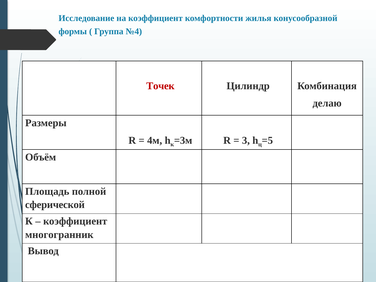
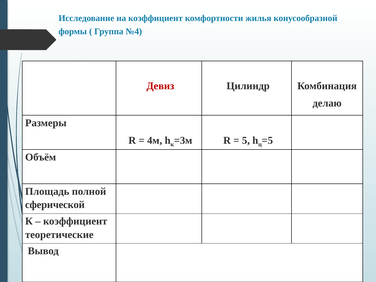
Точек: Точек -> Девиз
3: 3 -> 5
многогранник: многогранник -> теоретические
